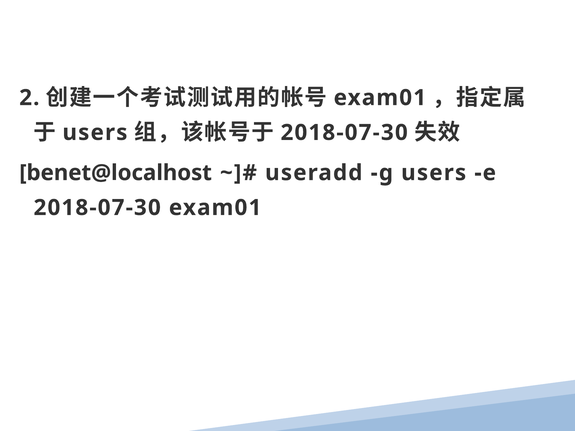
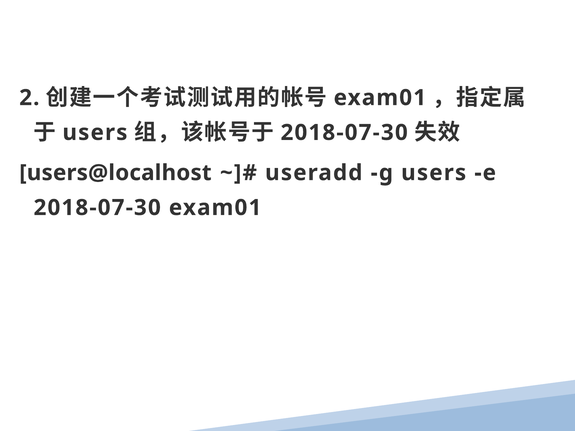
benet@localhost: benet@localhost -> users@localhost
